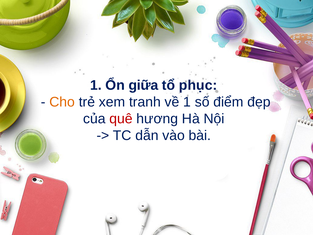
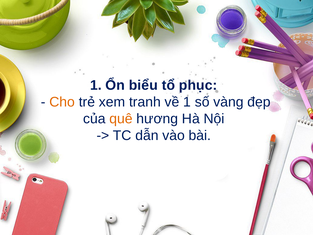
giữa: giữa -> biểu
điểm: điểm -> vàng
quê colour: red -> orange
